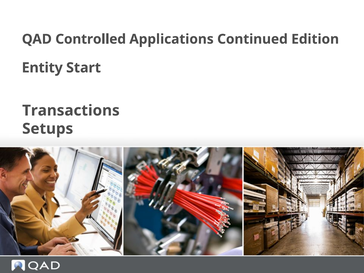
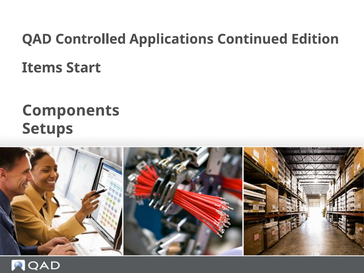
Entity: Entity -> Items
Transactions: Transactions -> Components
